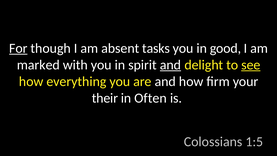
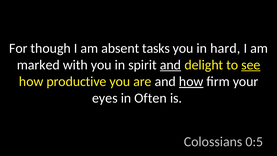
For underline: present -> none
good: good -> hard
everything: everything -> productive
how at (191, 81) underline: none -> present
their: their -> eyes
1:5: 1:5 -> 0:5
